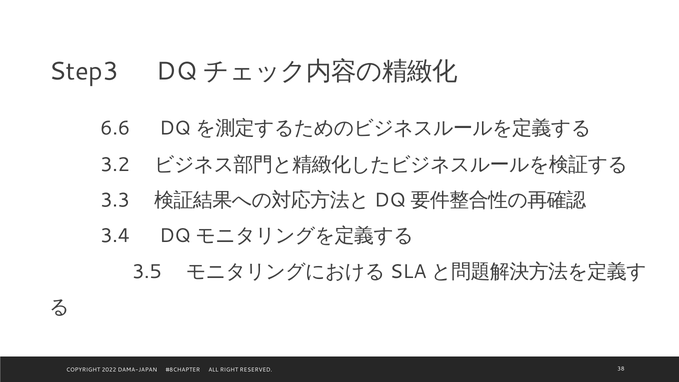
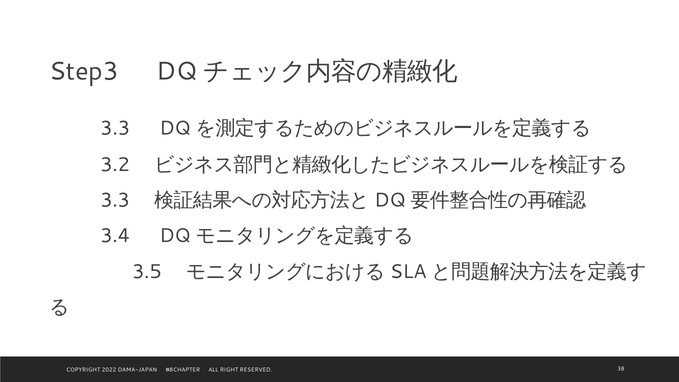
6.6 at (115, 128): 6.6 -> 3.3
